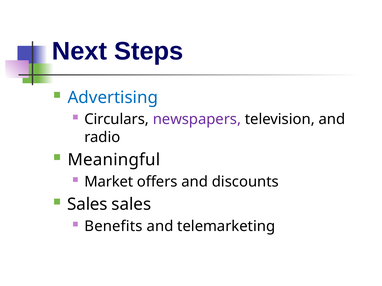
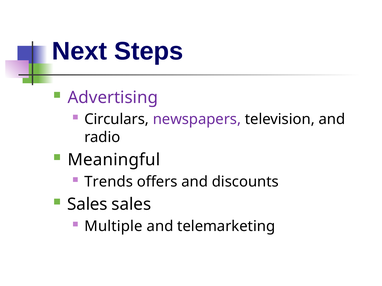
Advertising colour: blue -> purple
Market: Market -> Trends
Benefits: Benefits -> Multiple
